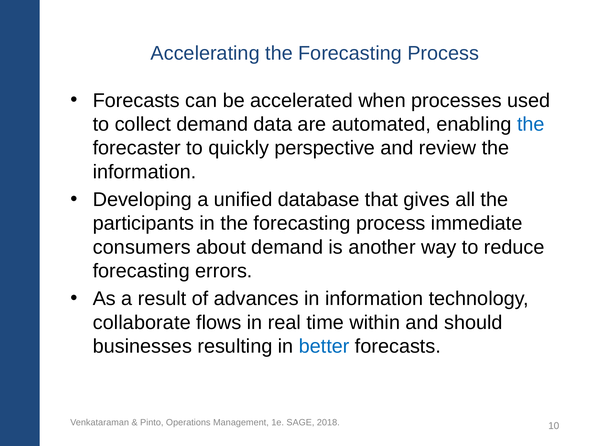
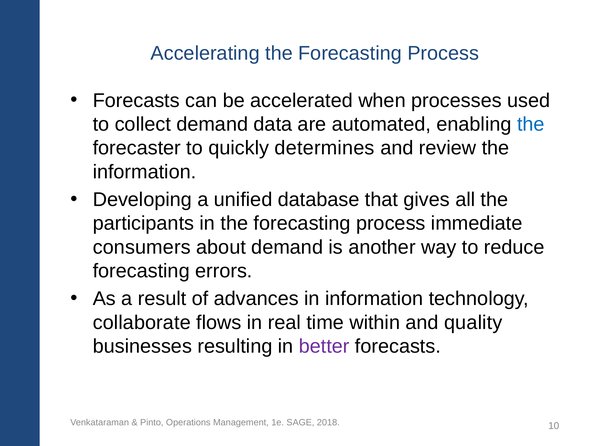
perspective: perspective -> determines
should: should -> quality
better colour: blue -> purple
